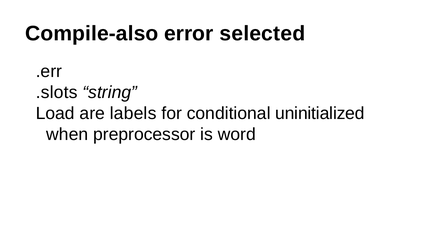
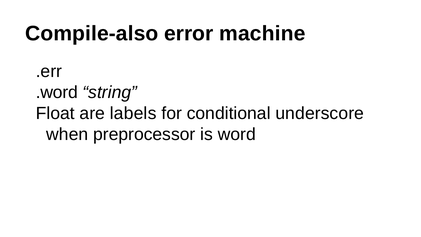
selected: selected -> machine
.slots: .slots -> .word
Load: Load -> Float
uninitialized: uninitialized -> underscore
